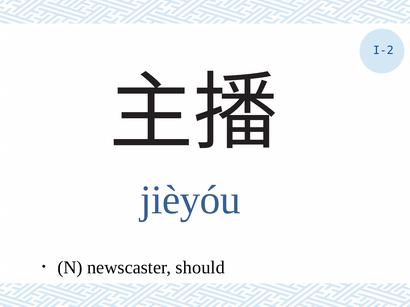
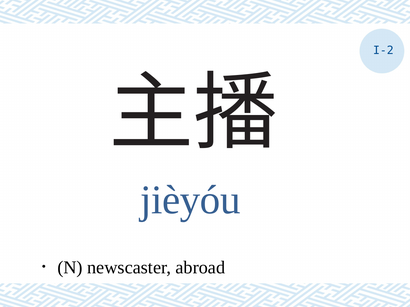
should: should -> abroad
